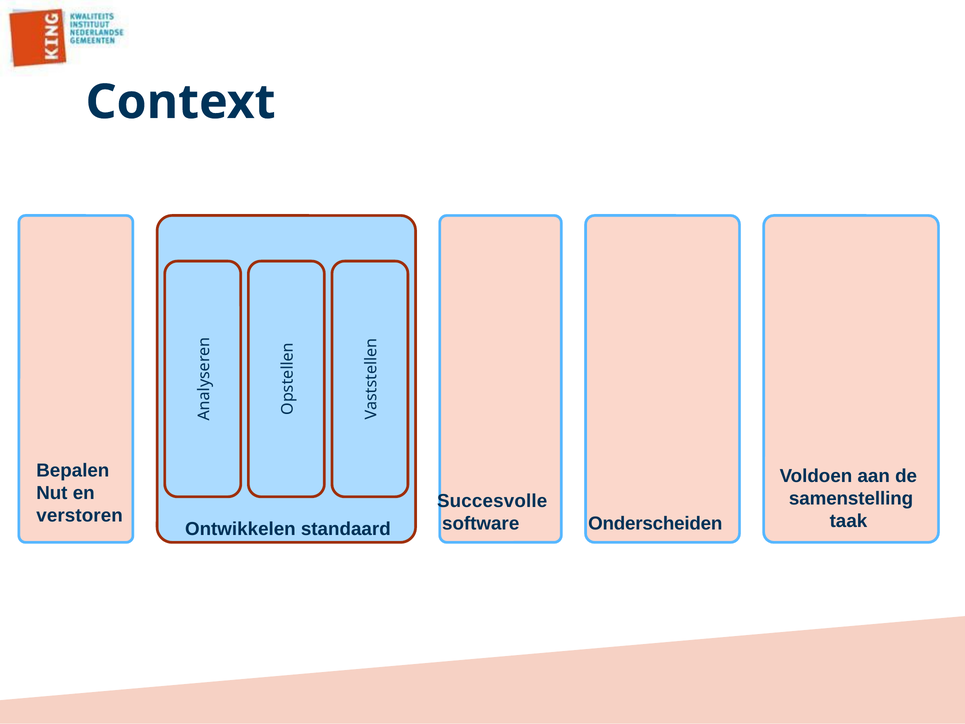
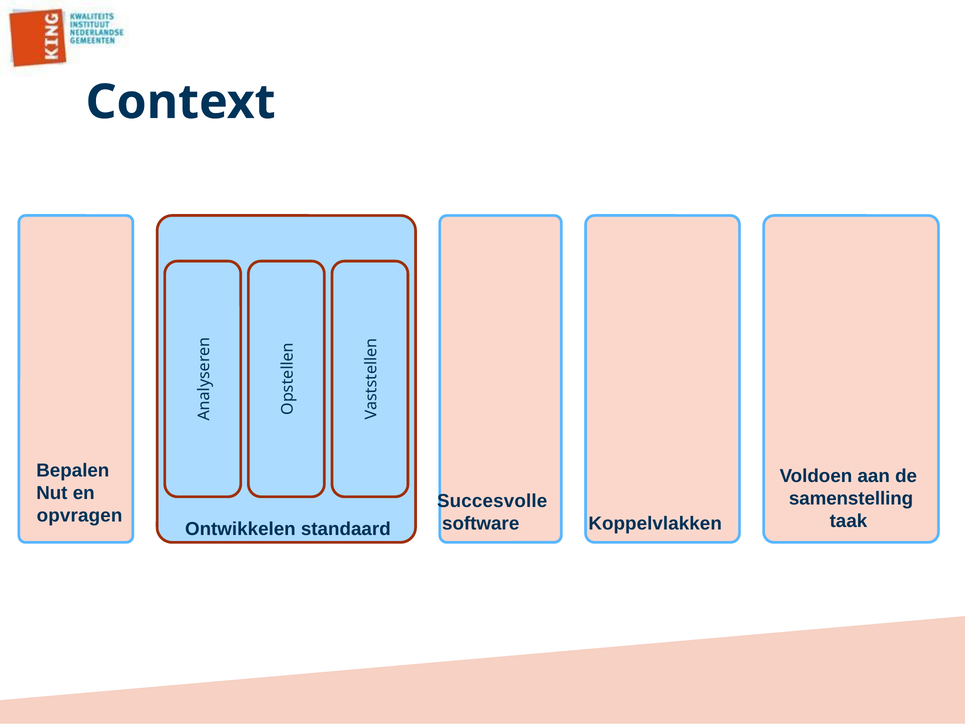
verstoren: verstoren -> opvragen
Onderscheiden: Onderscheiden -> Koppelvlakken
